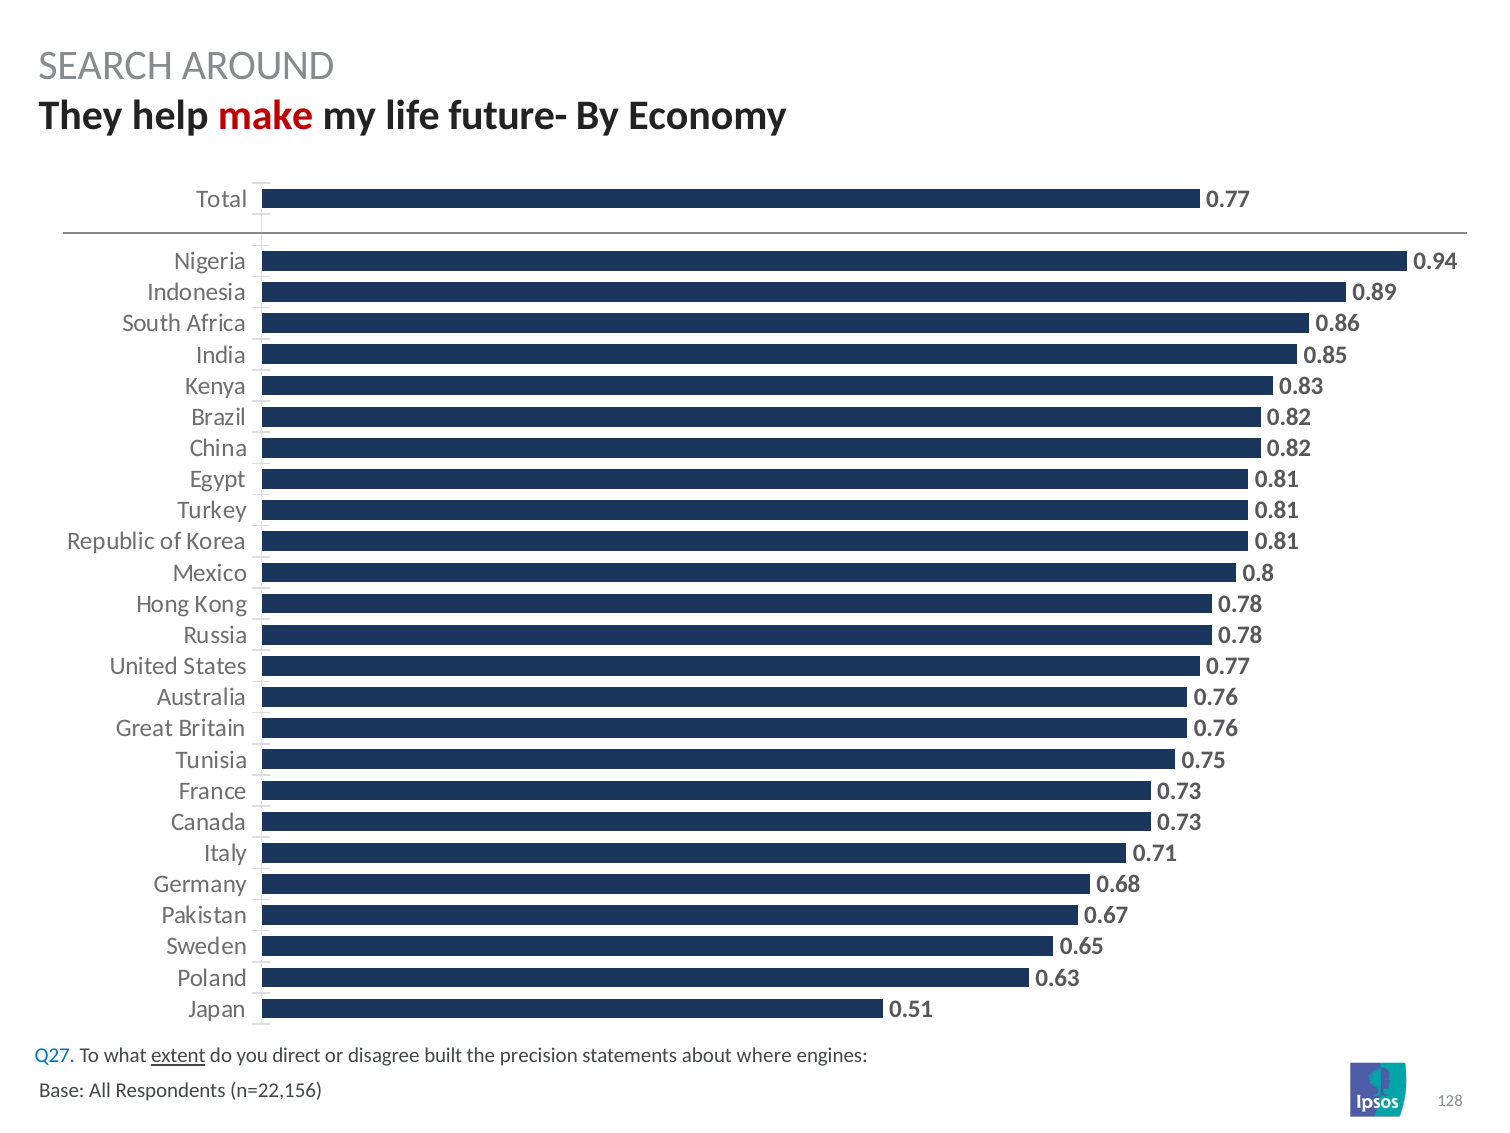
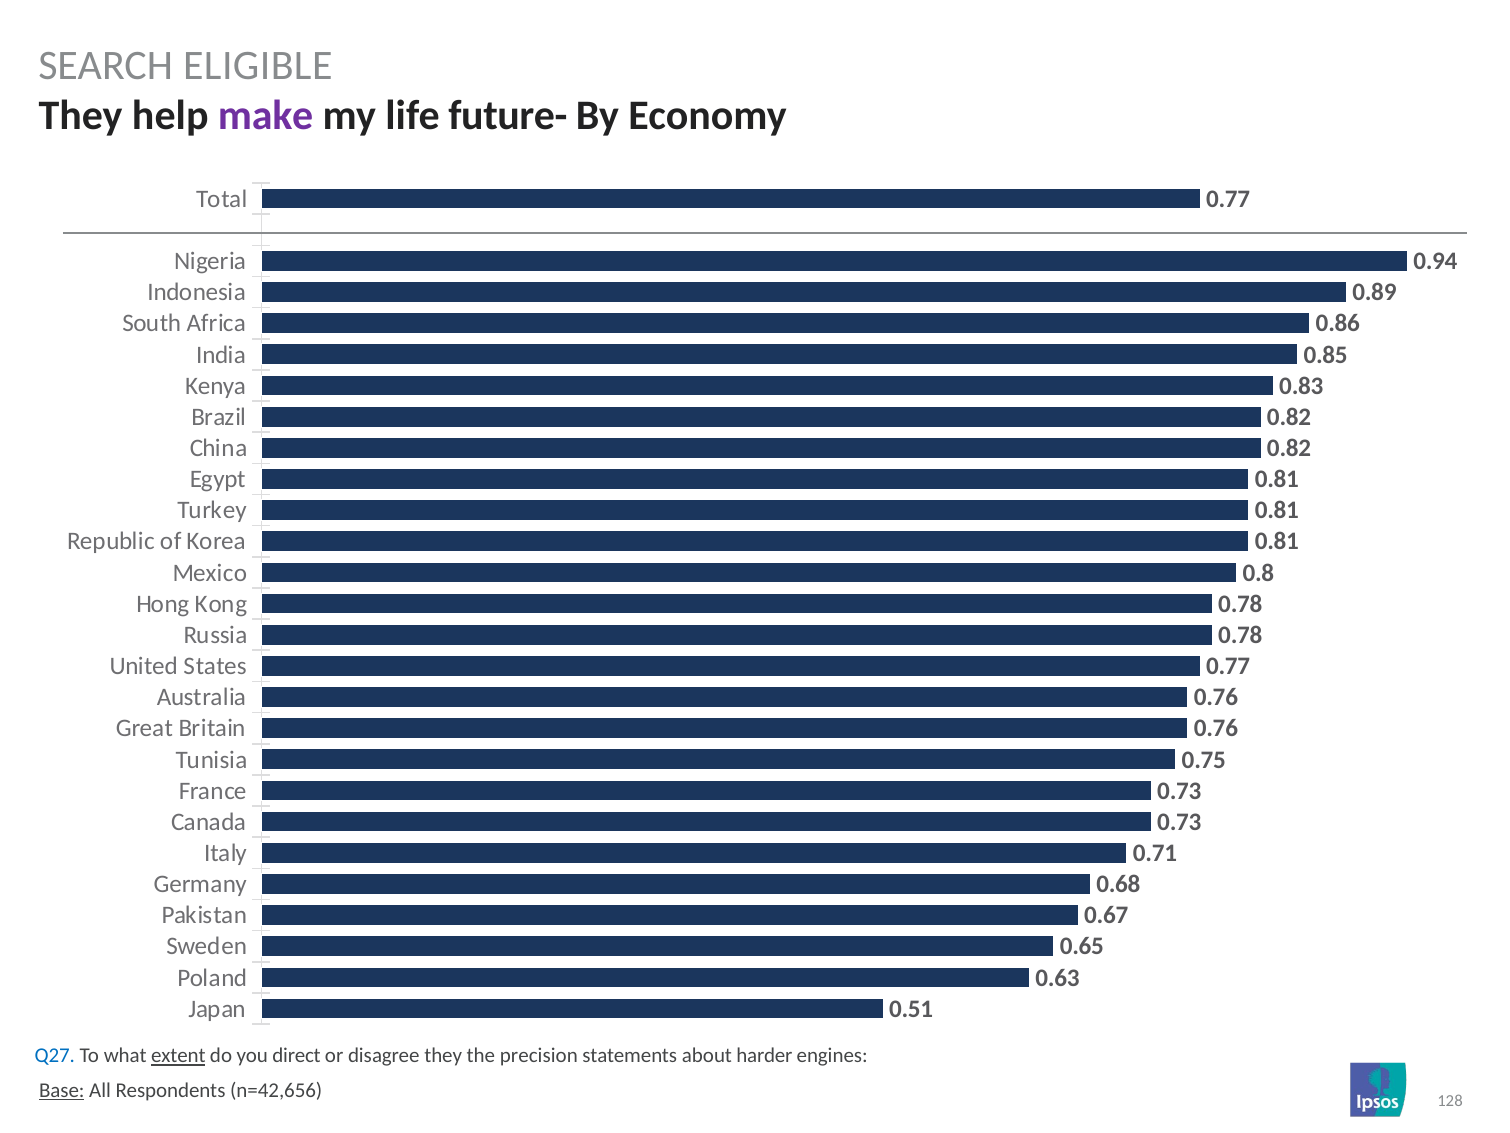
AROUND: AROUND -> ELIGIBLE
make colour: red -> purple
disagree built: built -> they
where: where -> harder
Base underline: none -> present
n=22,156: n=22,156 -> n=42,656
